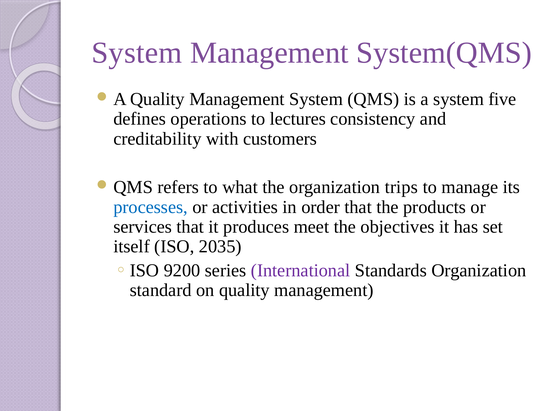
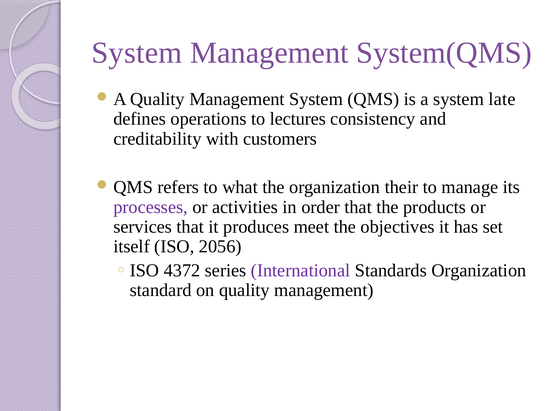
five: five -> late
trips: trips -> their
processes colour: blue -> purple
2035: 2035 -> 2056
9200: 9200 -> 4372
